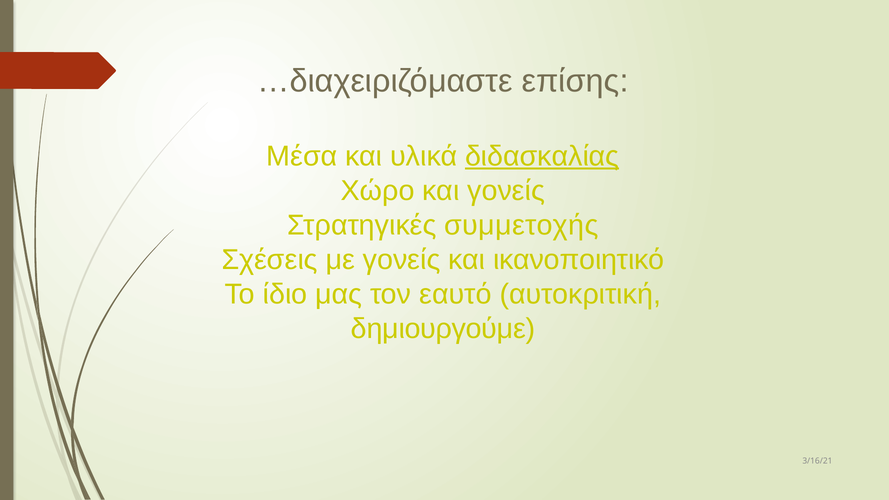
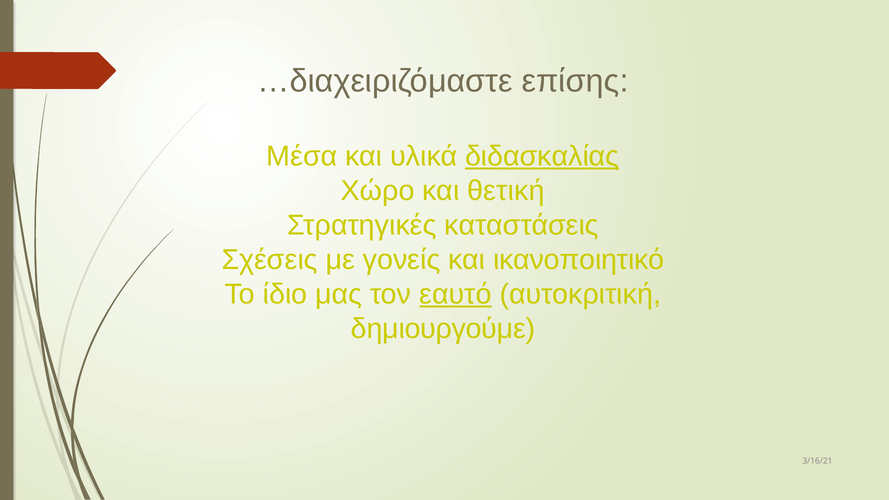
και γονείς: γονείς -> θετική
συμμετοχής: συμμετοχής -> καταστάσεις
εαυτό underline: none -> present
